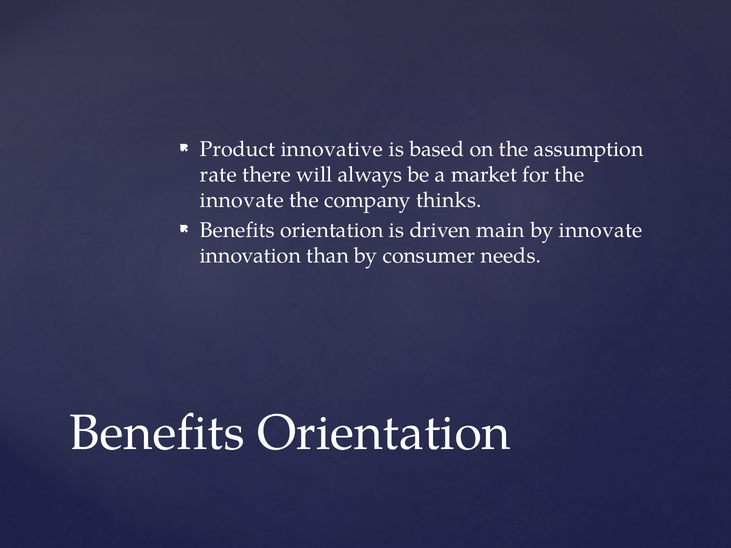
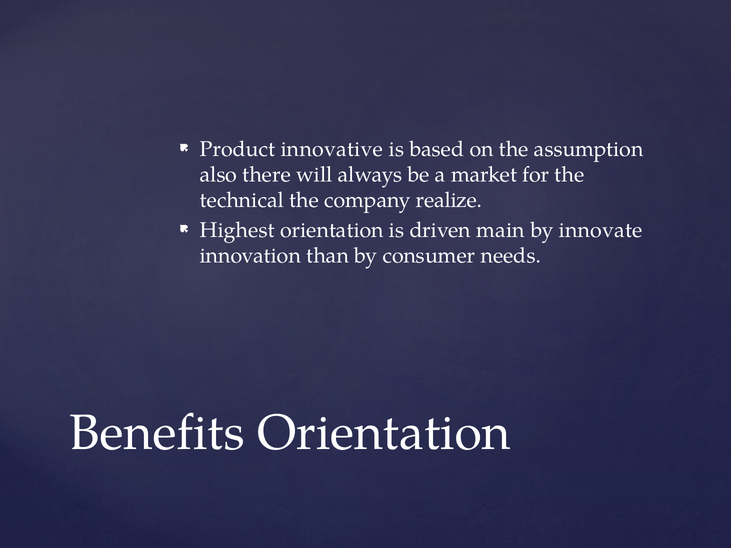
rate: rate -> also
innovate at (242, 200): innovate -> technical
thinks: thinks -> realize
Benefits at (237, 230): Benefits -> Highest
